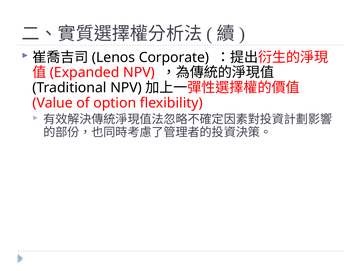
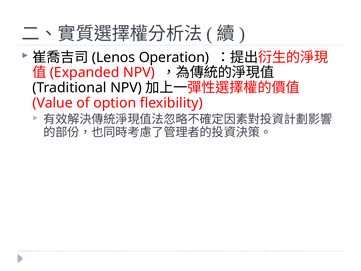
Corporate: Corporate -> Operation
